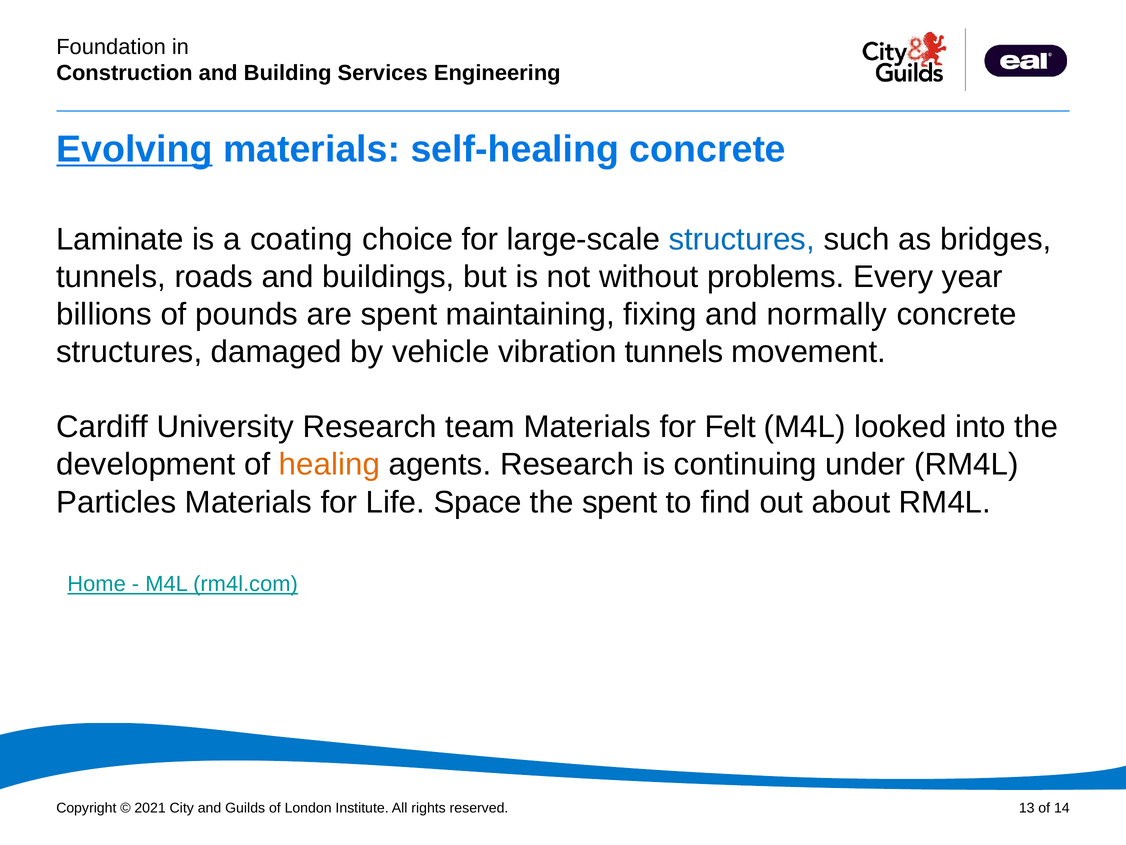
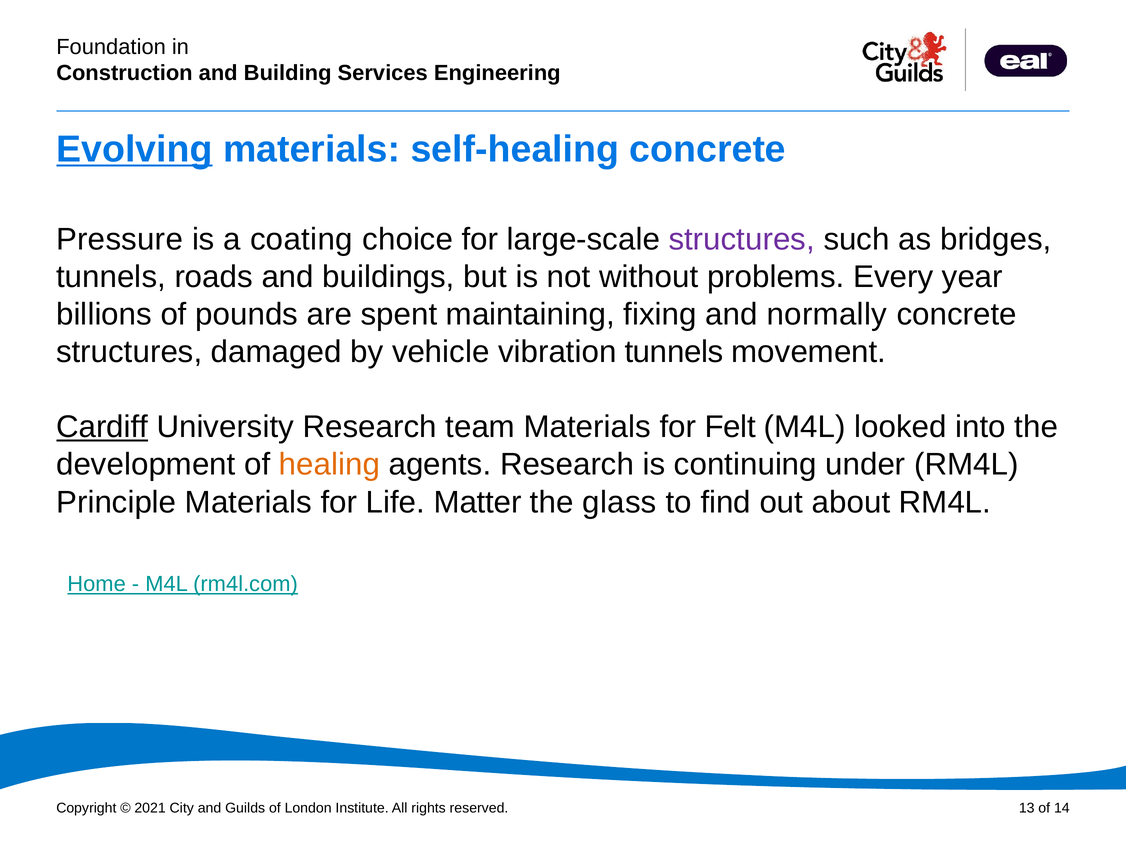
Laminate: Laminate -> Pressure
structures at (742, 239) colour: blue -> purple
Cardiff underline: none -> present
Particles: Particles -> Principle
Space: Space -> Matter
the spent: spent -> glass
